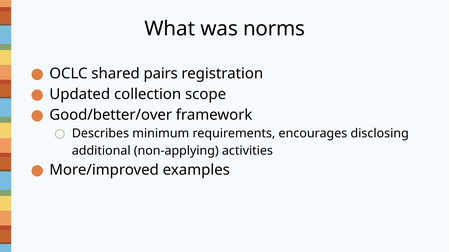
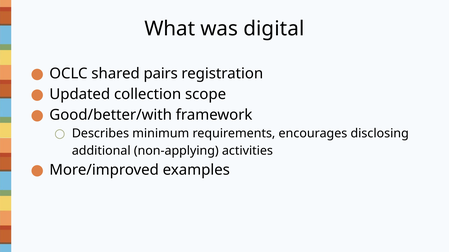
norms: norms -> digital
Good/better/over: Good/better/over -> Good/better/with
